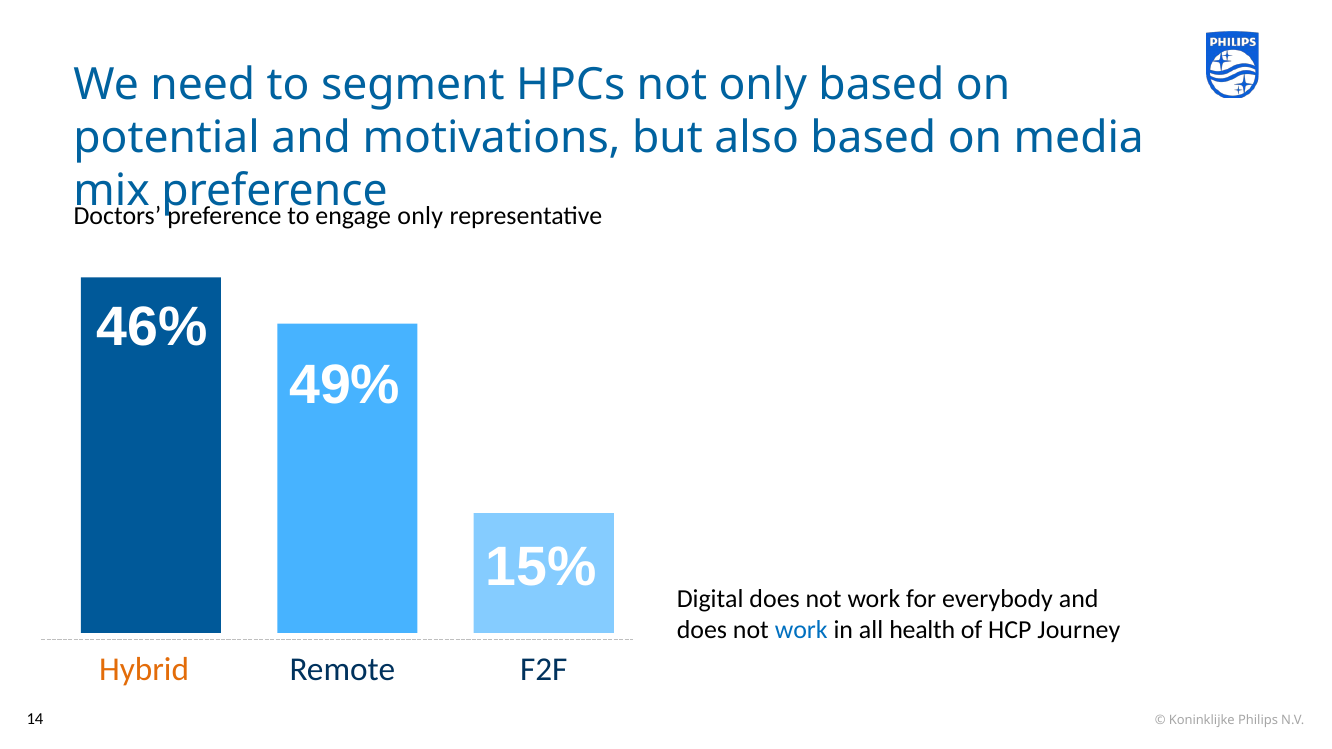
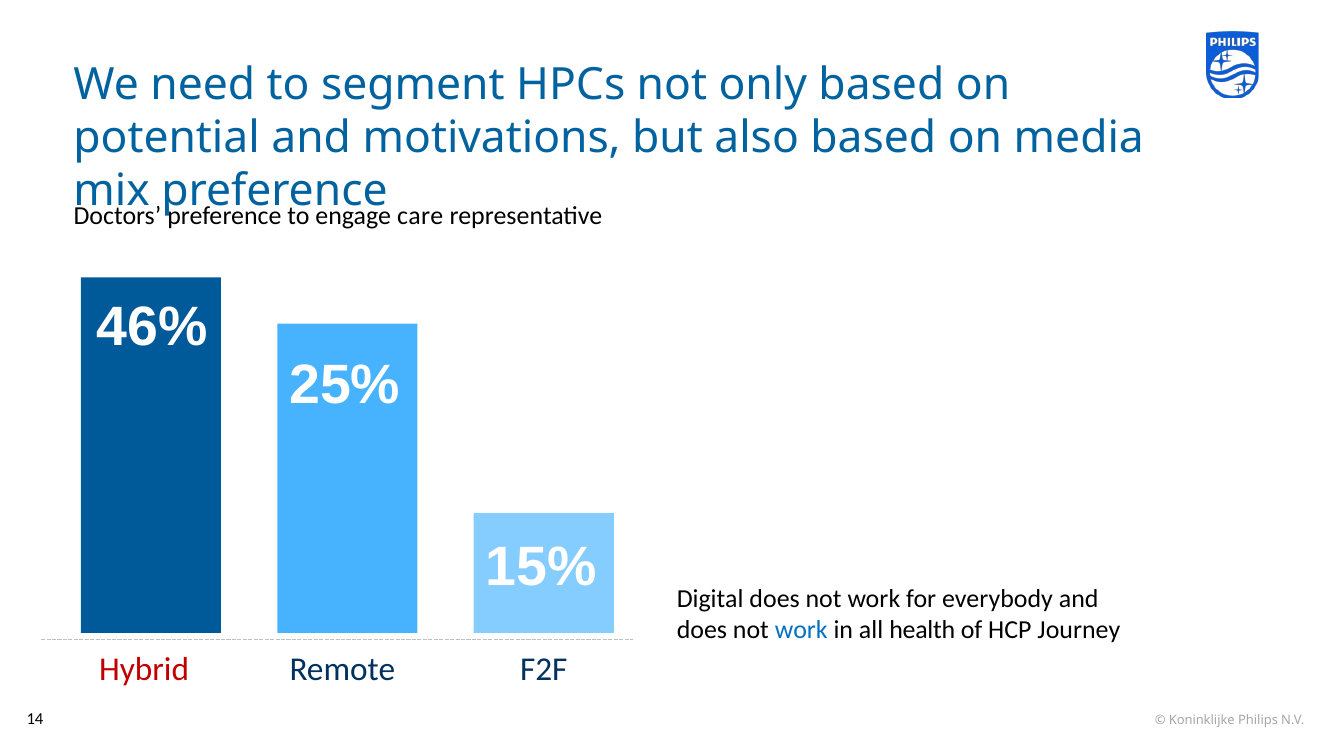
only at (420, 216): only -> care
49%: 49% -> 25%
Hybrid colour: orange -> red
